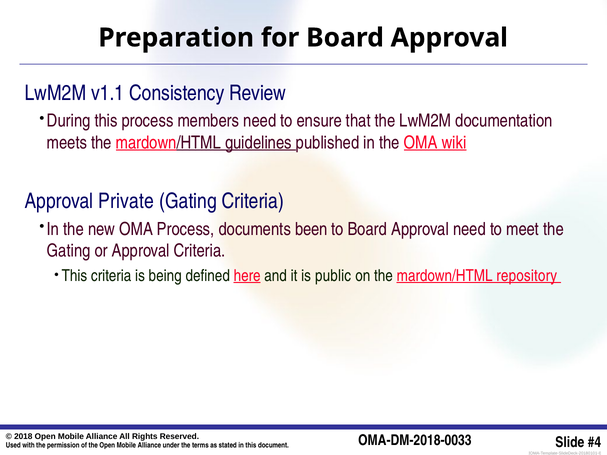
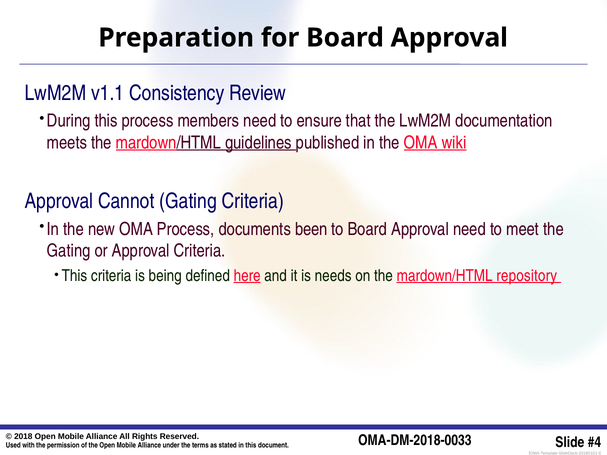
Private: Private -> Cannot
public: public -> needs
